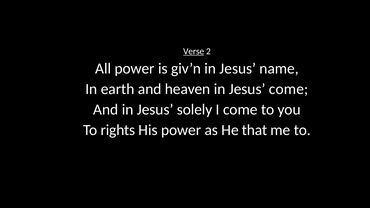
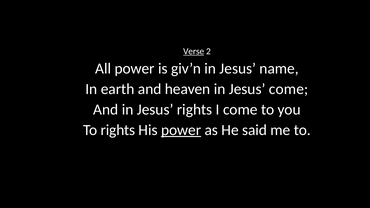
Jesus solely: solely -> rights
power at (181, 130) underline: none -> present
that: that -> said
